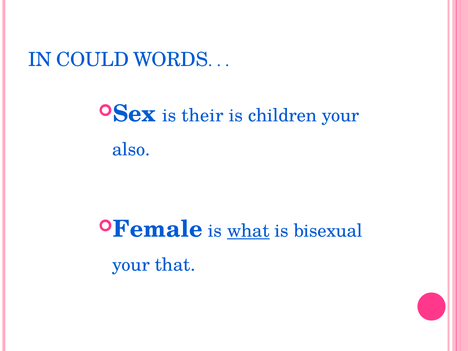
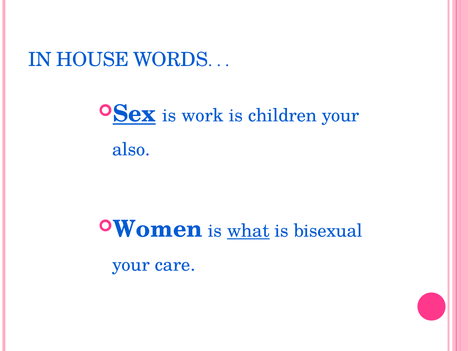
COULD: COULD -> HOUSE
Sex underline: none -> present
their: their -> work
Female: Female -> Women
that: that -> care
